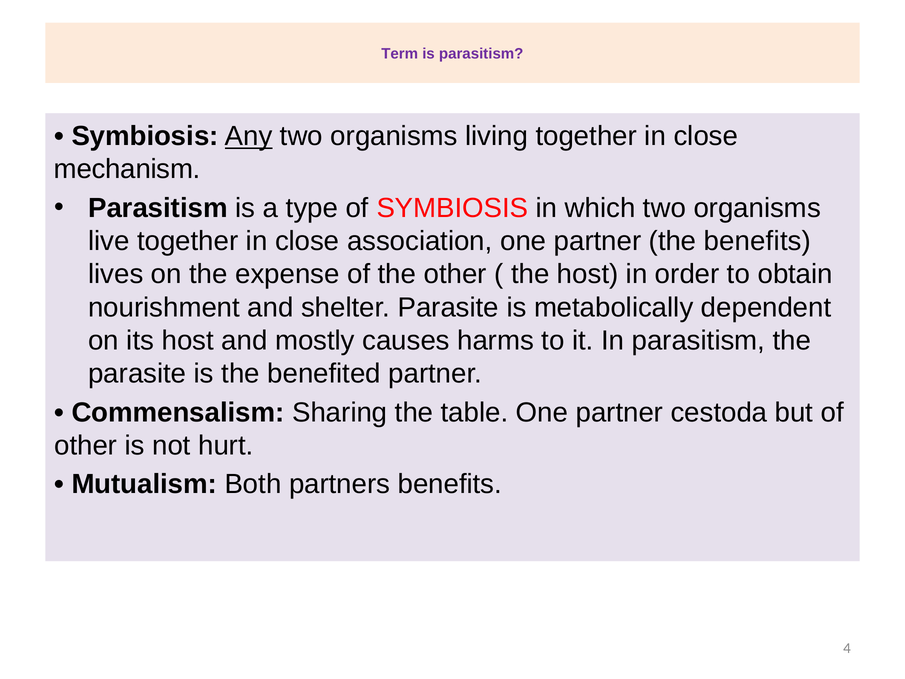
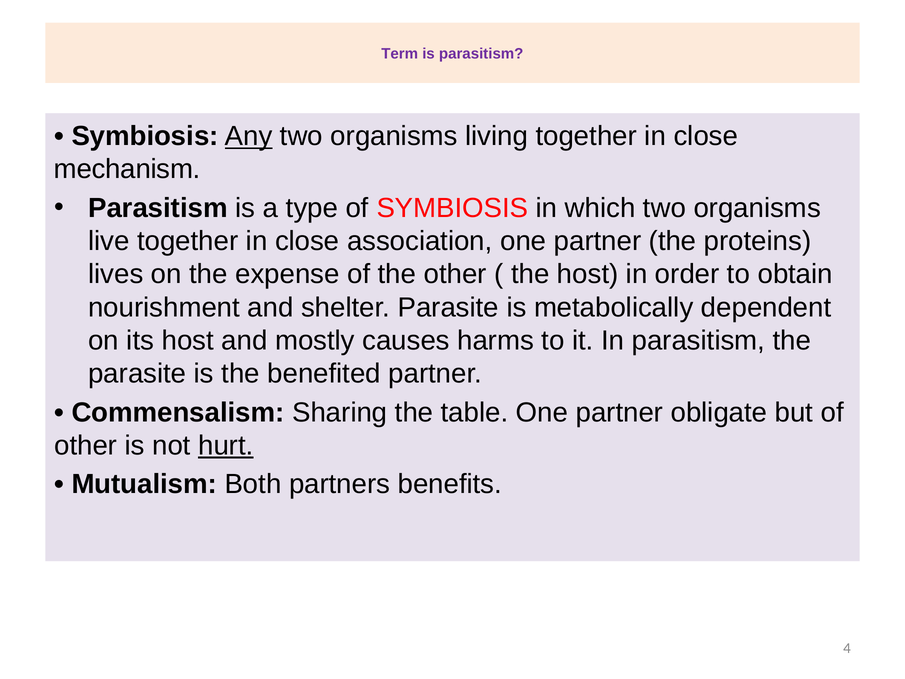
the benefits: benefits -> proteins
cestoda: cestoda -> obligate
hurt underline: none -> present
